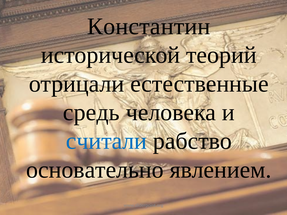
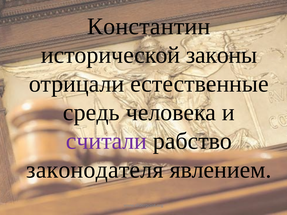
теорий: теорий -> законы
считали colour: blue -> purple
основательно: основательно -> законодателя
